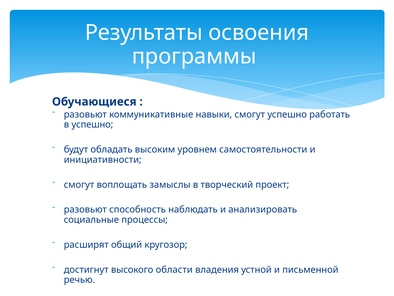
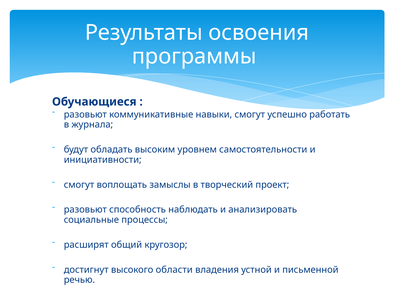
в успешно: успешно -> журнала
